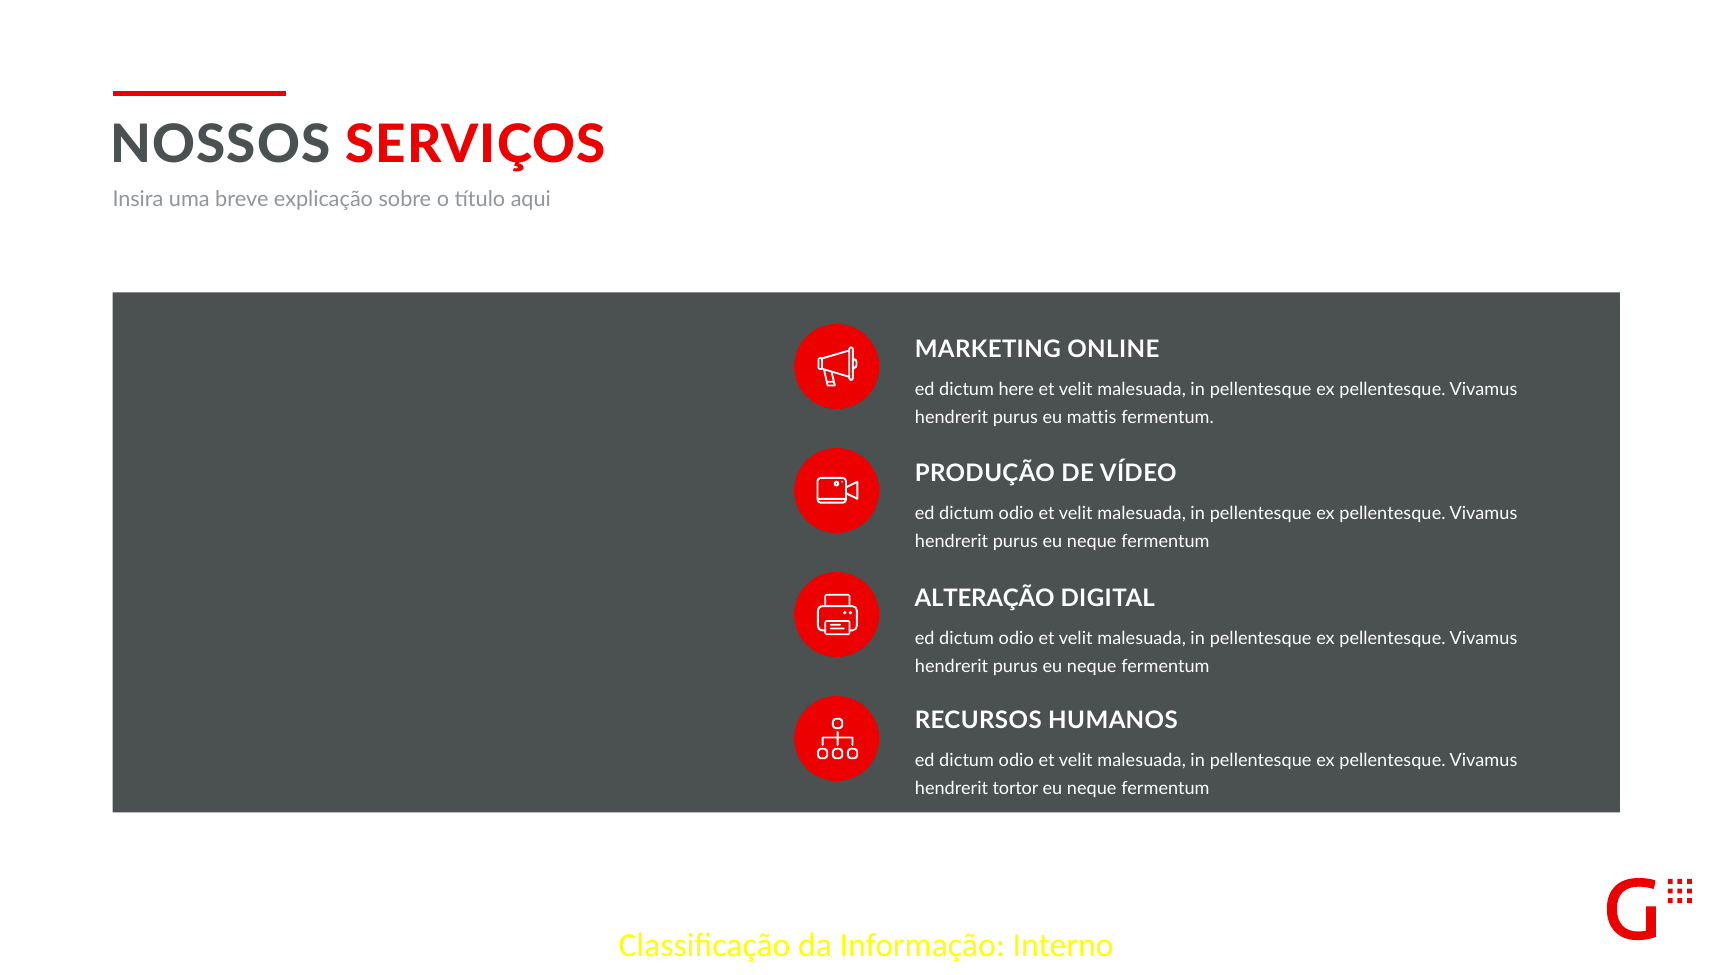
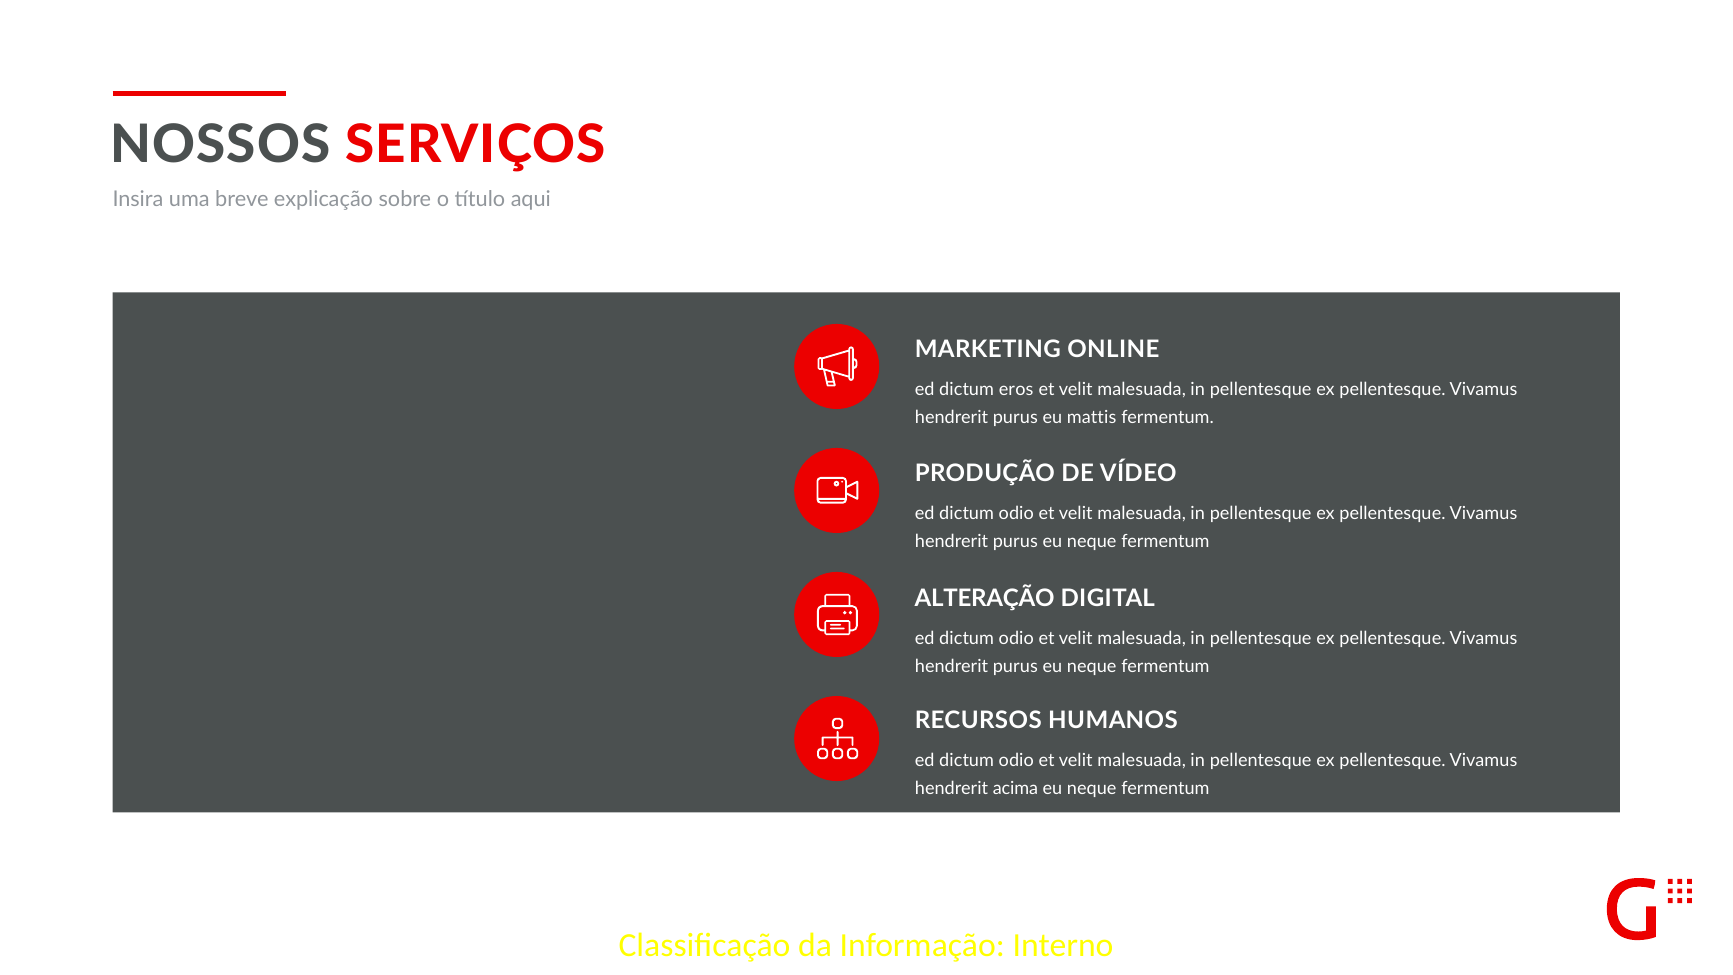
here: here -> eros
tortor: tortor -> acima
